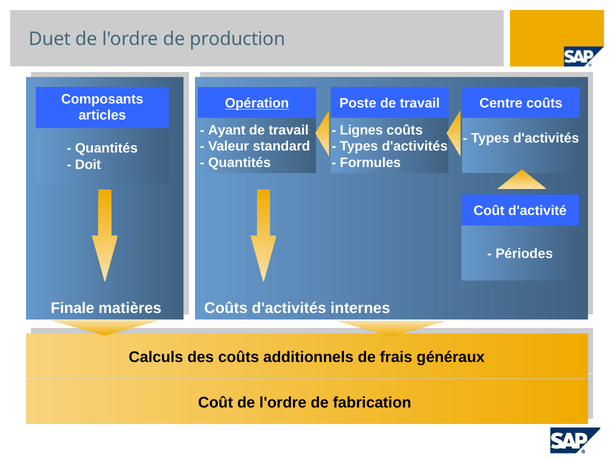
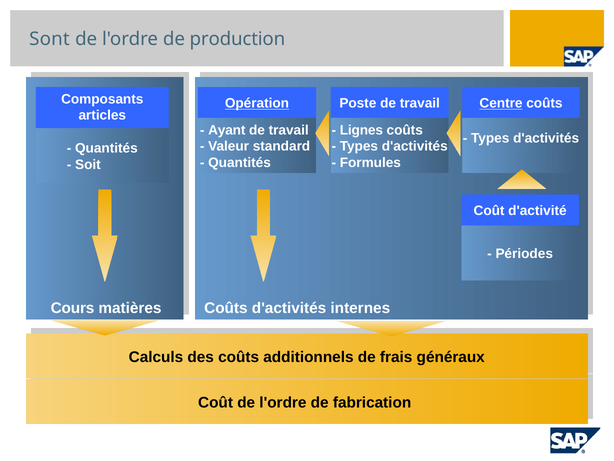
Duet: Duet -> Sont
Centre underline: none -> present
Doit: Doit -> Soit
Finale: Finale -> Cours
